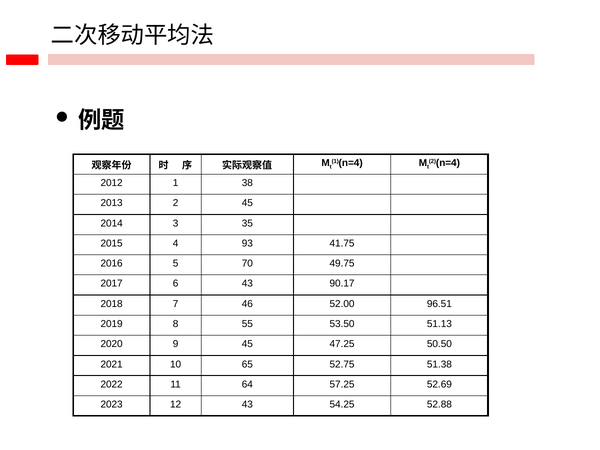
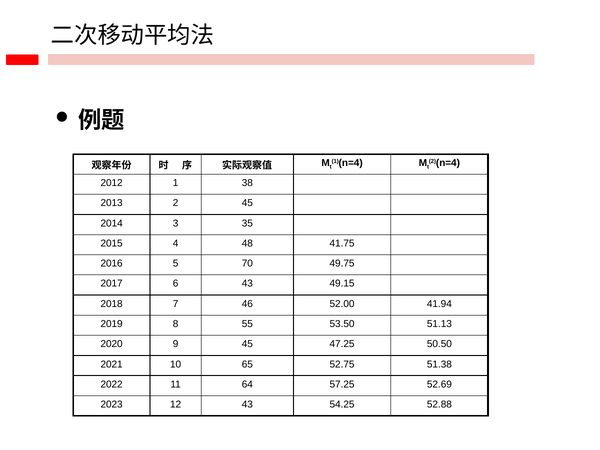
93: 93 -> 48
90.17: 90.17 -> 49.15
96.51: 96.51 -> 41.94
